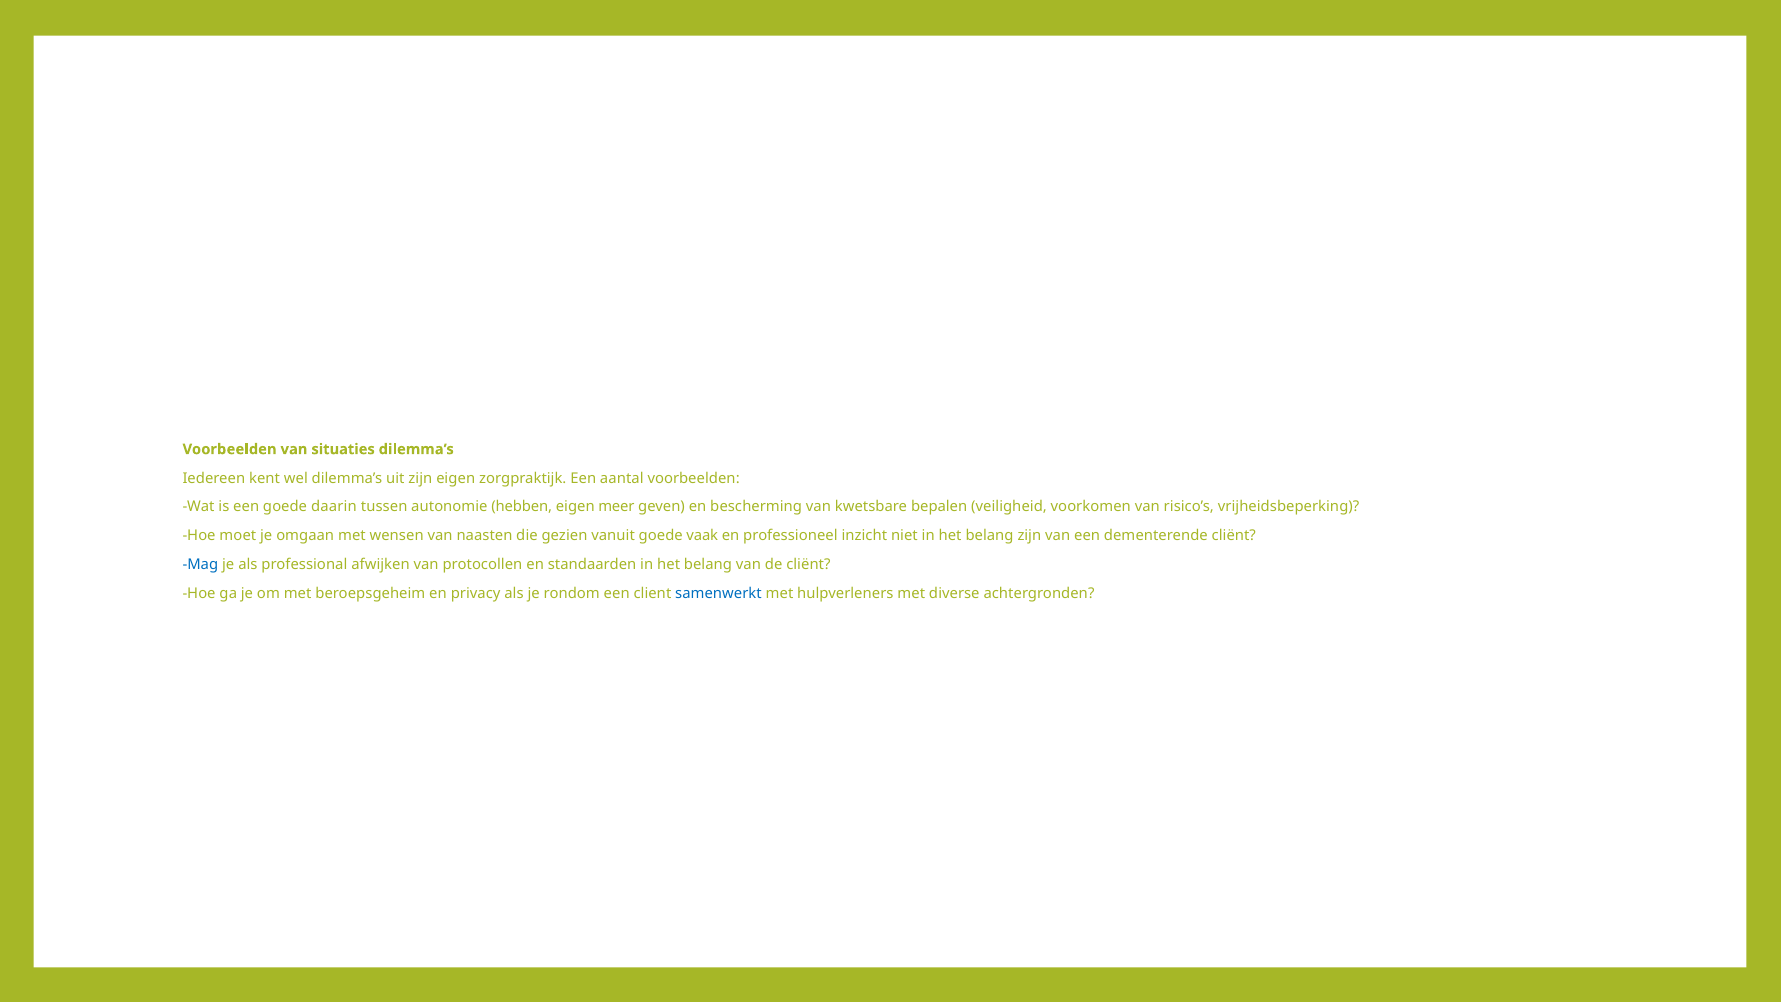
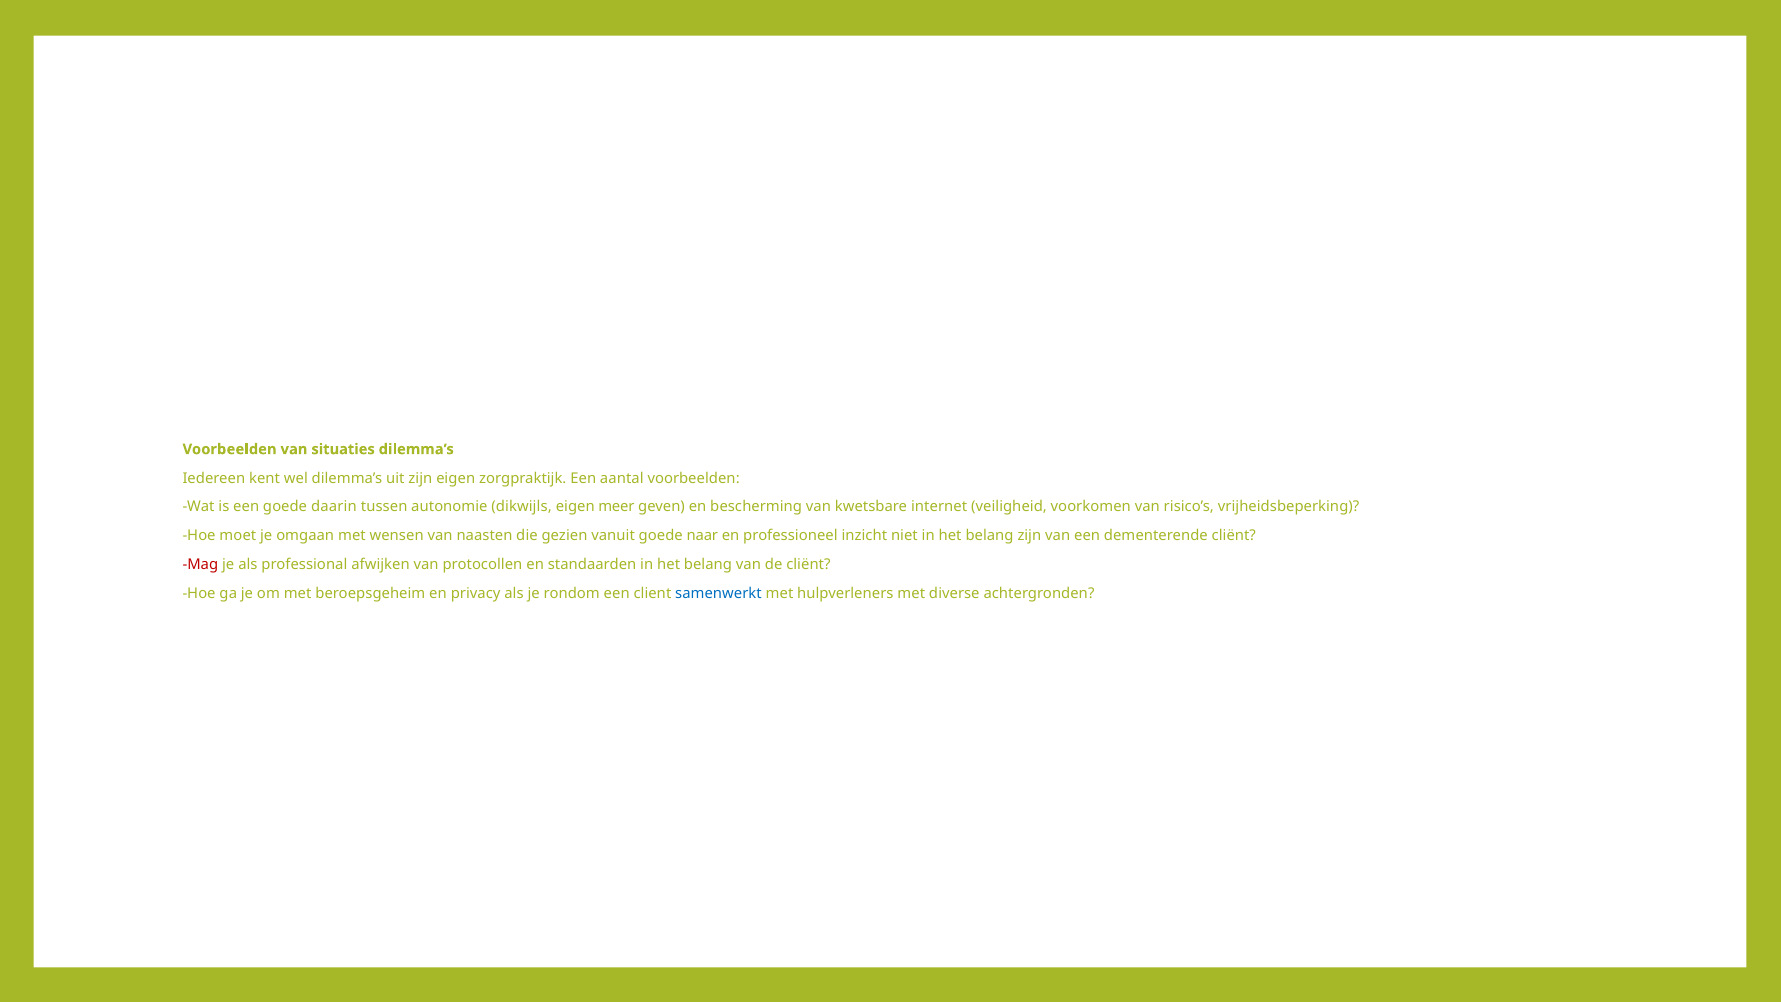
hebben: hebben -> dikwijls
bepalen: bepalen -> internet
vaak: vaak -> naar
Mag colour: blue -> red
